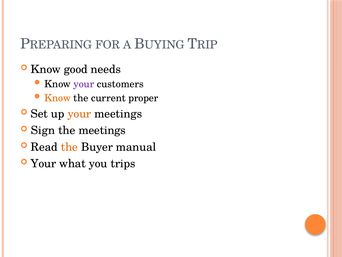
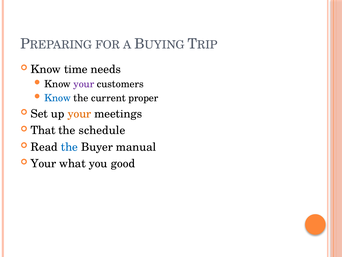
good: good -> time
Know at (58, 98) colour: orange -> blue
Sign: Sign -> That
the meetings: meetings -> schedule
the at (69, 147) colour: orange -> blue
trips: trips -> good
